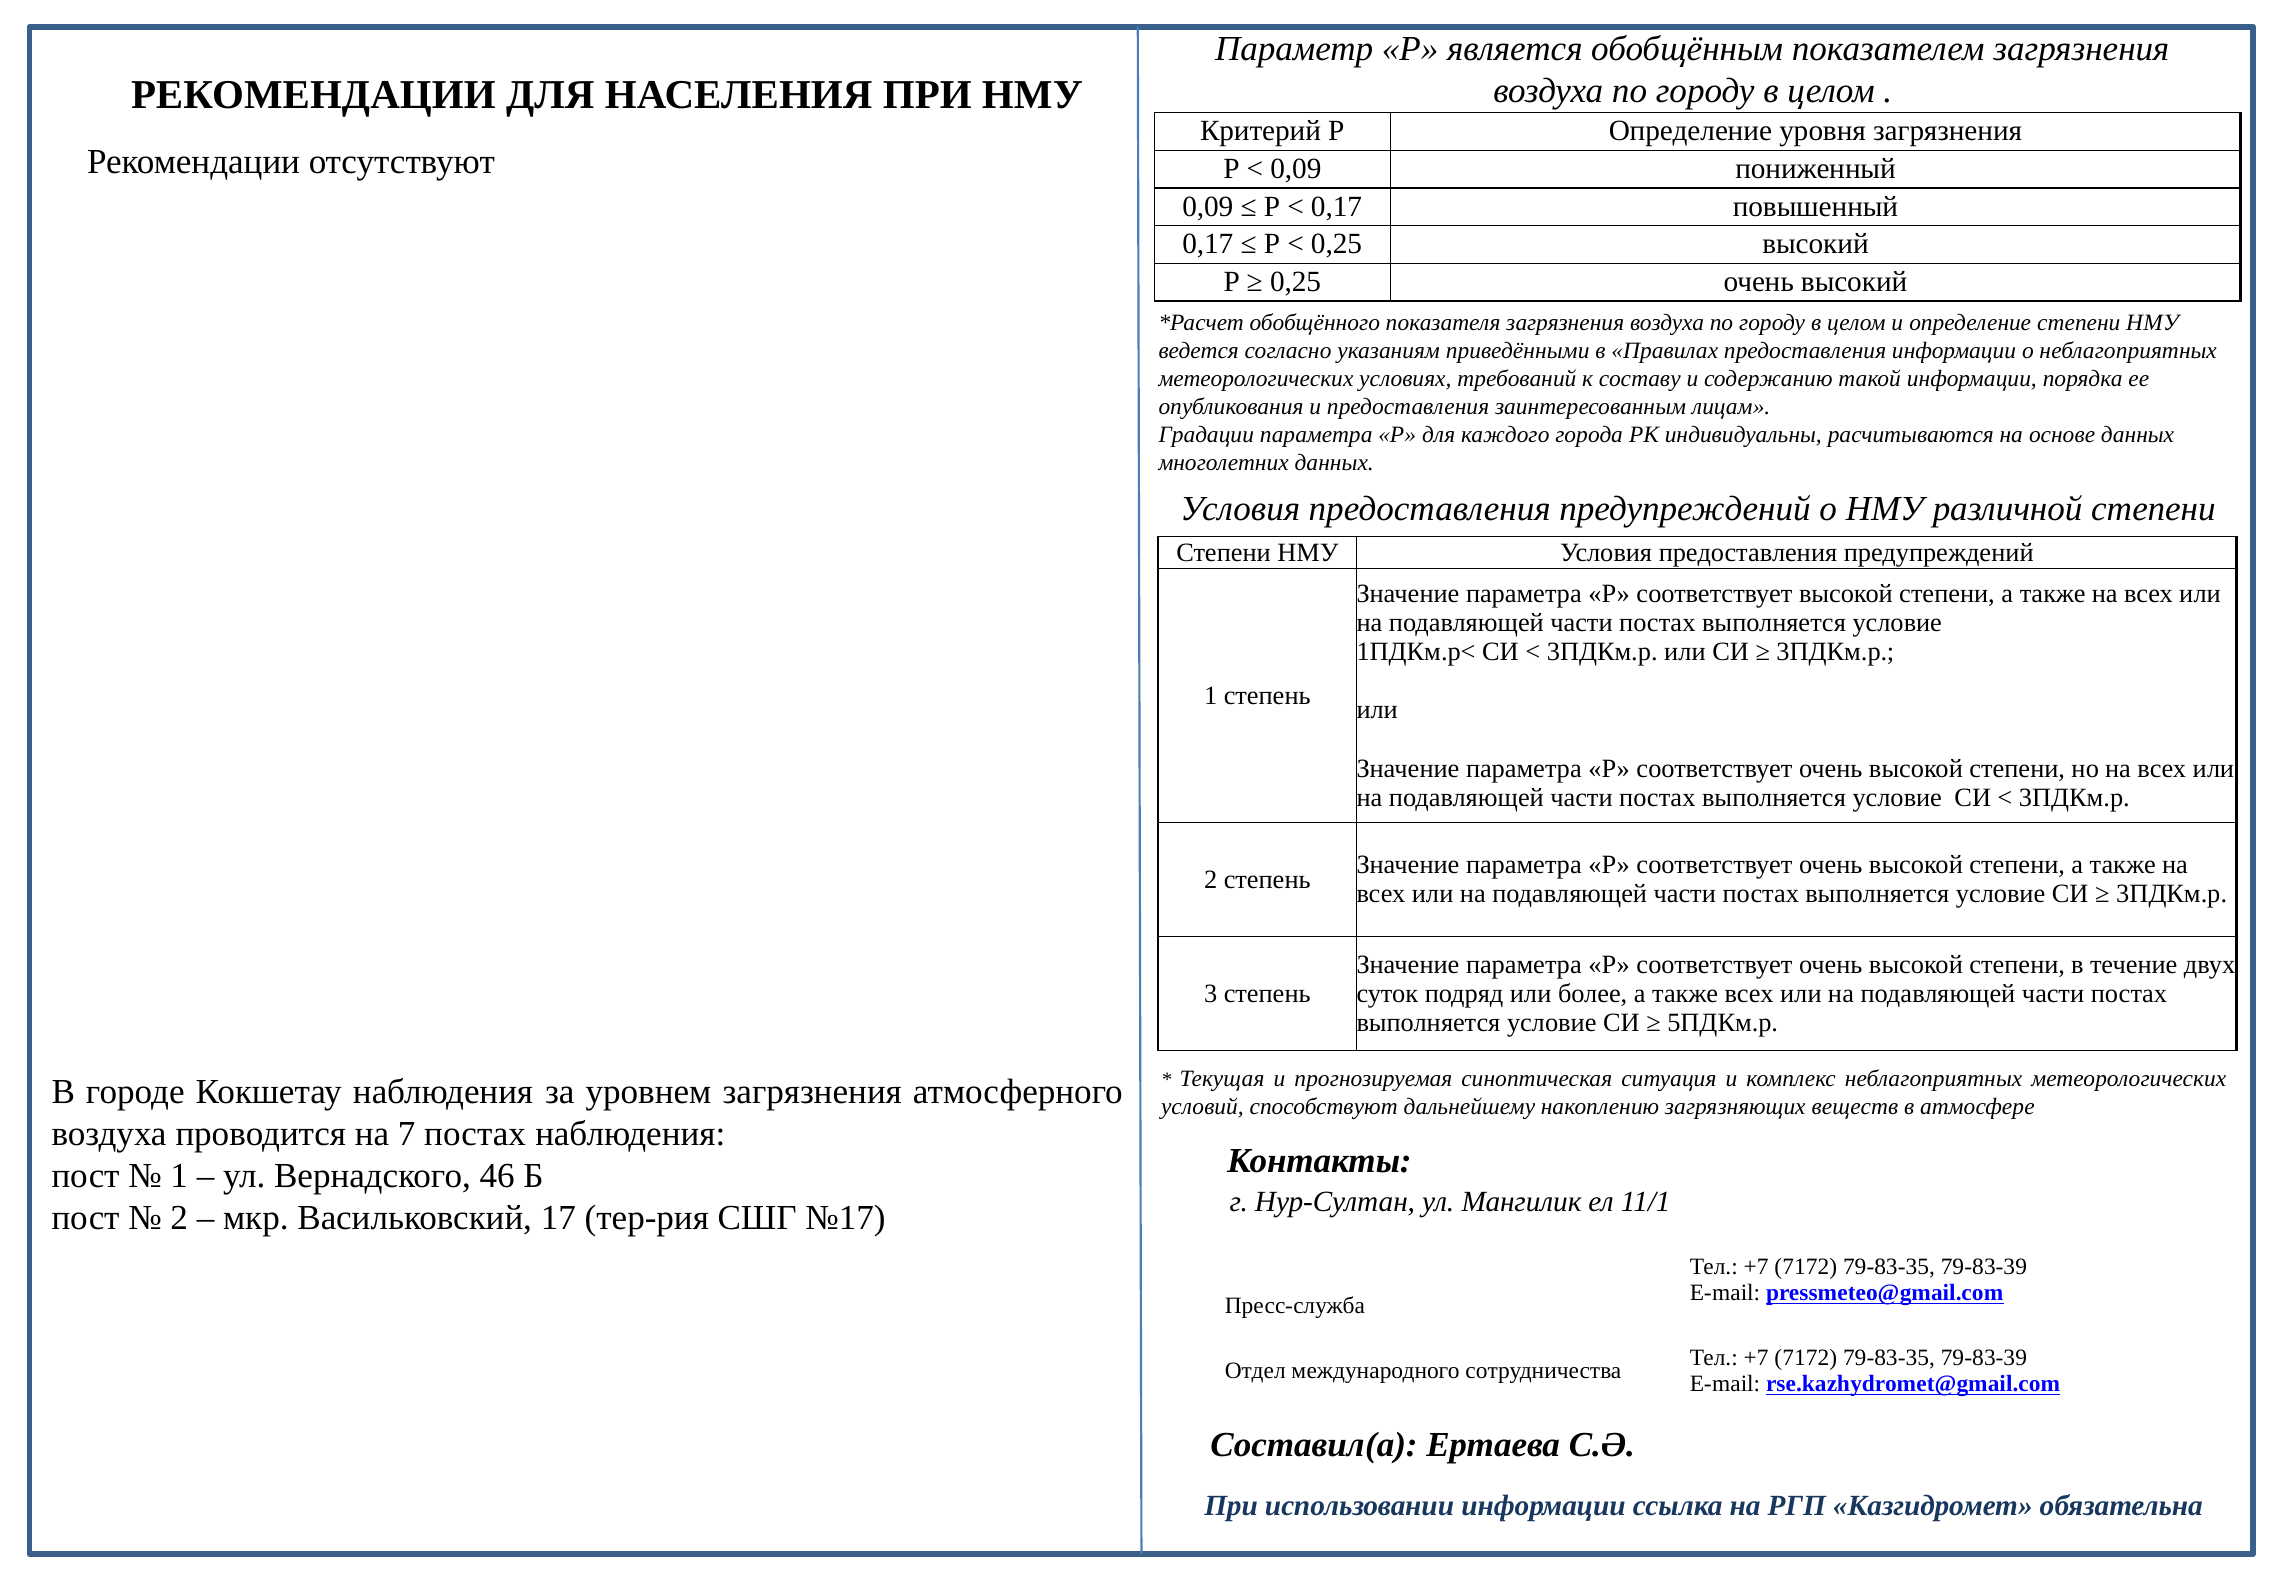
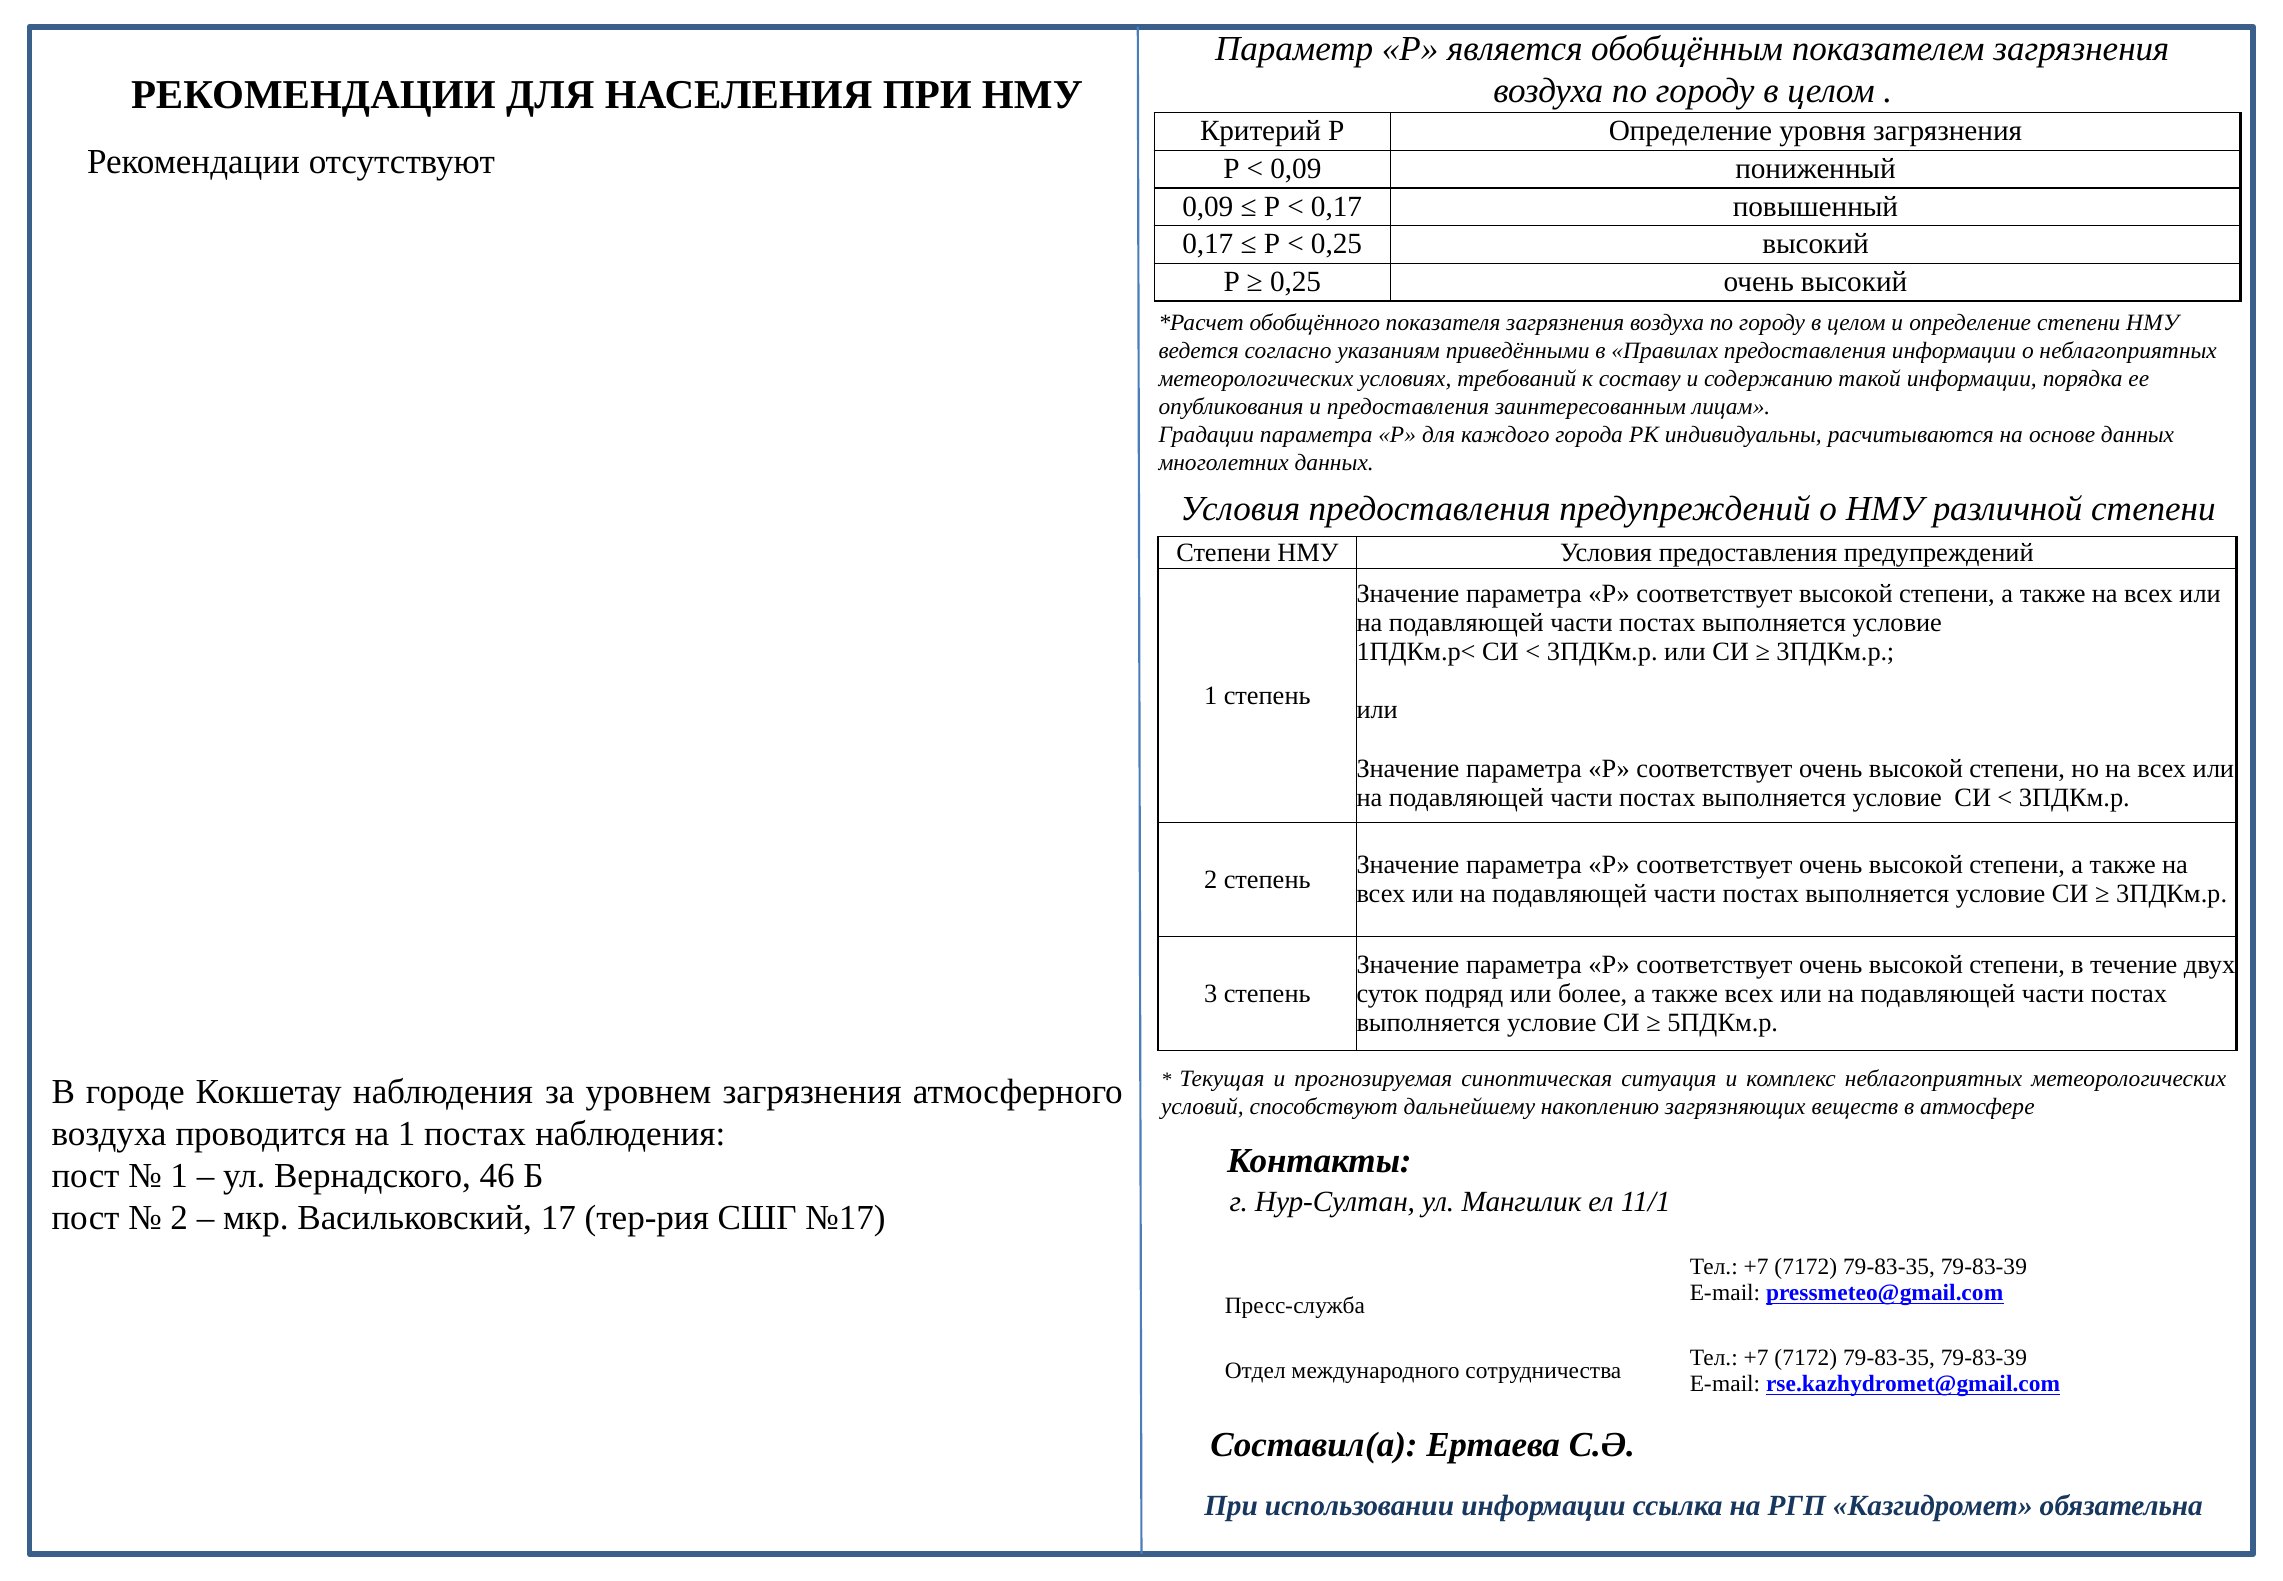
на 7: 7 -> 1
